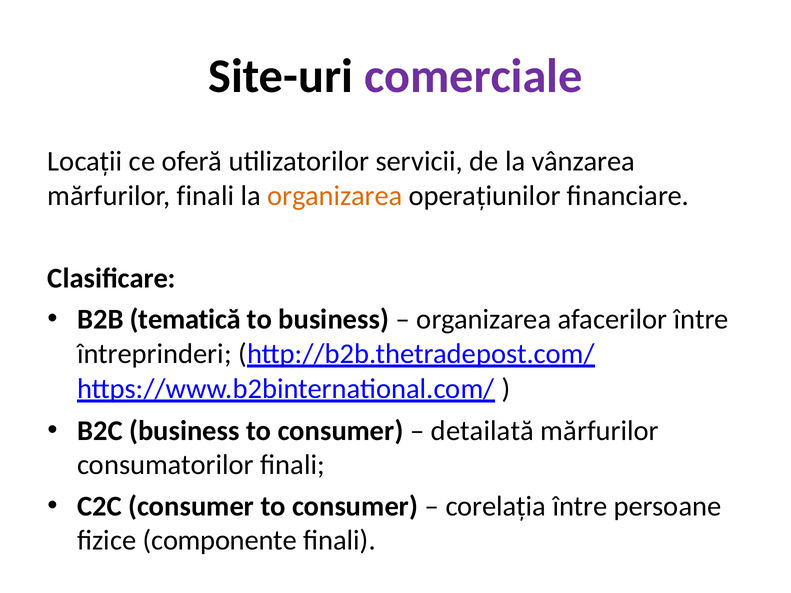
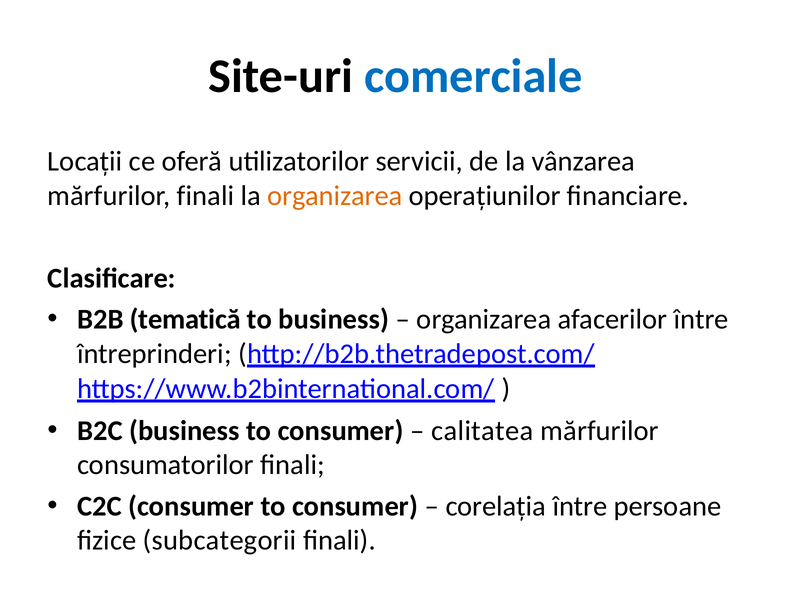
comerciale colour: purple -> blue
detailată: detailată -> calitatea
componente: componente -> subcategorii
